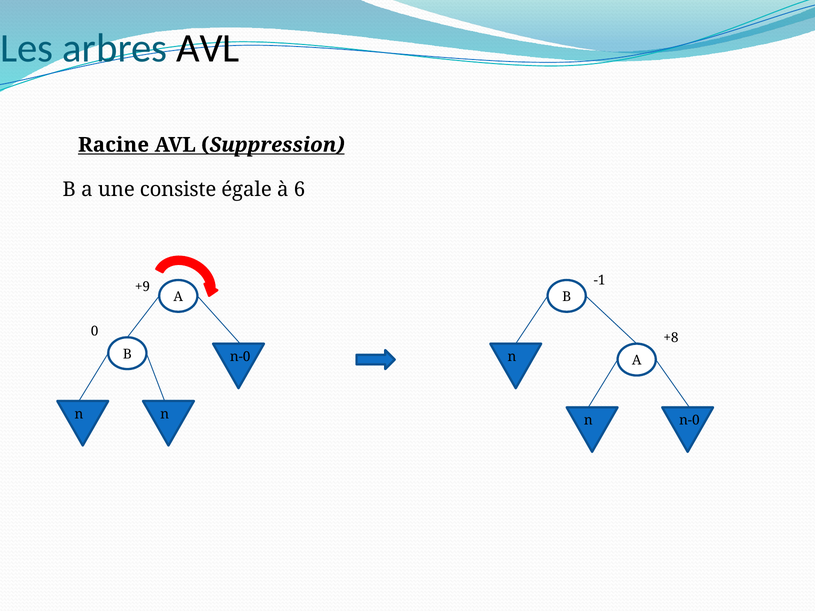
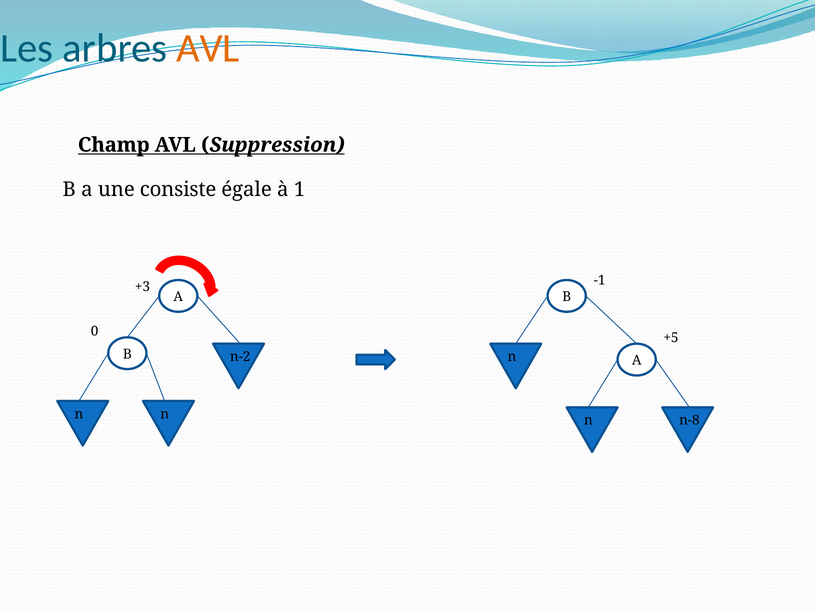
AVL at (208, 48) colour: black -> orange
Racine: Racine -> Champ
6: 6 -> 1
+9: +9 -> +3
+8: +8 -> +5
n-0 at (240, 357): n-0 -> n-2
n-0 at (689, 421): n-0 -> n-8
